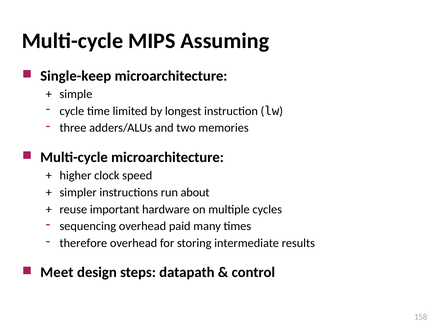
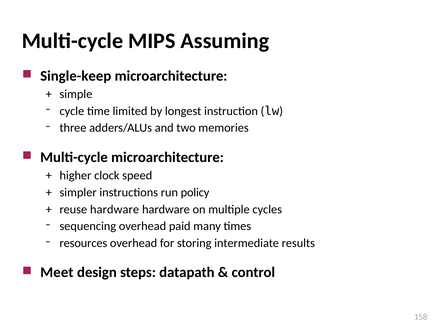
about: about -> policy
reuse important: important -> hardware
therefore: therefore -> resources
